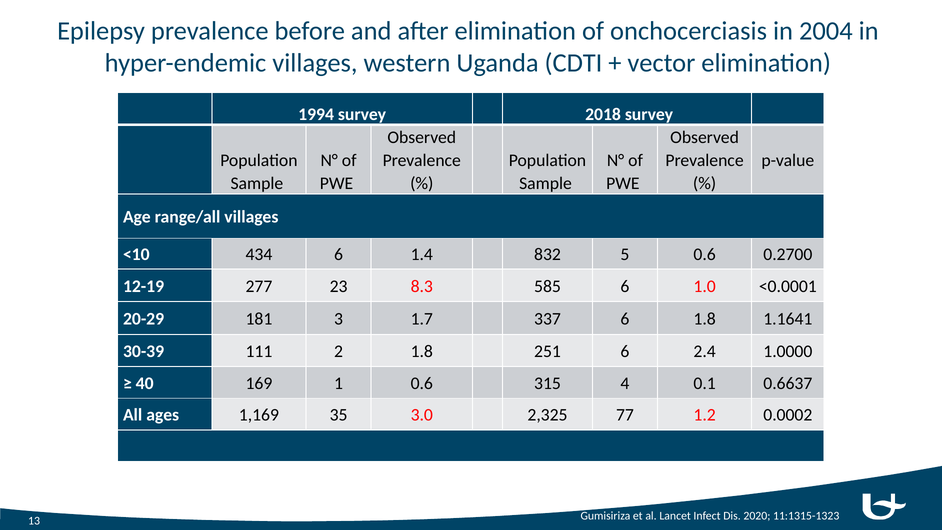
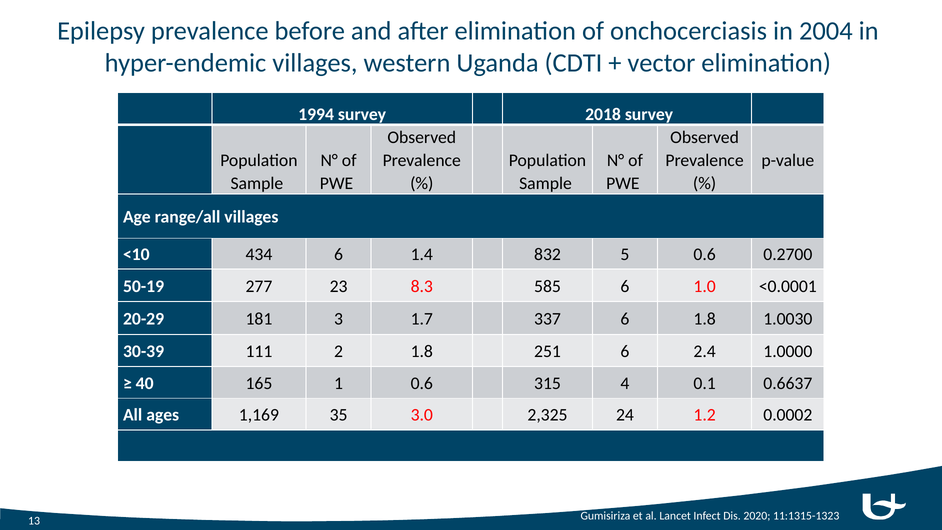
12-19: 12-19 -> 50-19
1.1641: 1.1641 -> 1.0030
169: 169 -> 165
77: 77 -> 24
